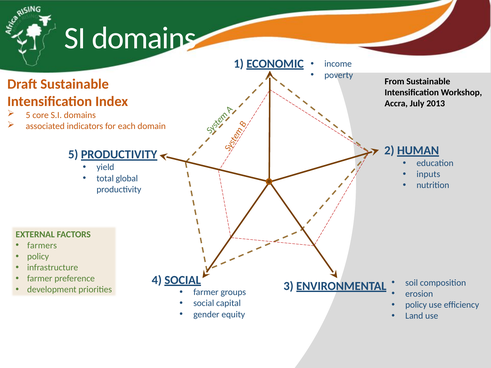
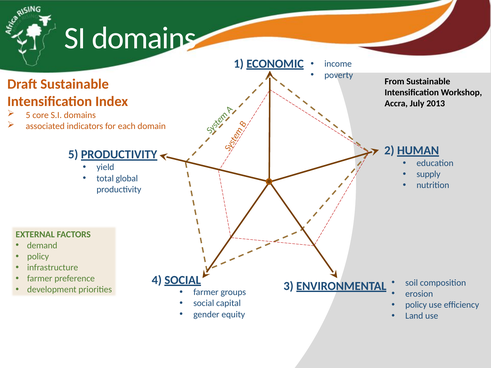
inputs: inputs -> supply
farmers: farmers -> demand
